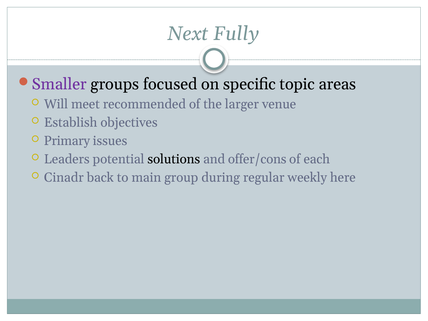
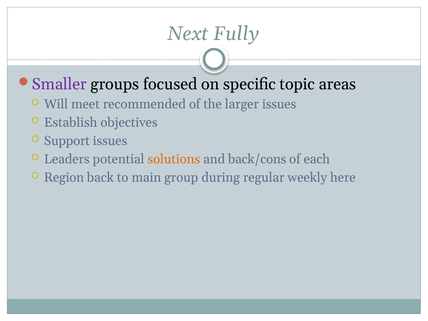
larger venue: venue -> issues
Primary: Primary -> Support
solutions colour: black -> orange
offer/cons: offer/cons -> back/cons
Cinadr: Cinadr -> Region
